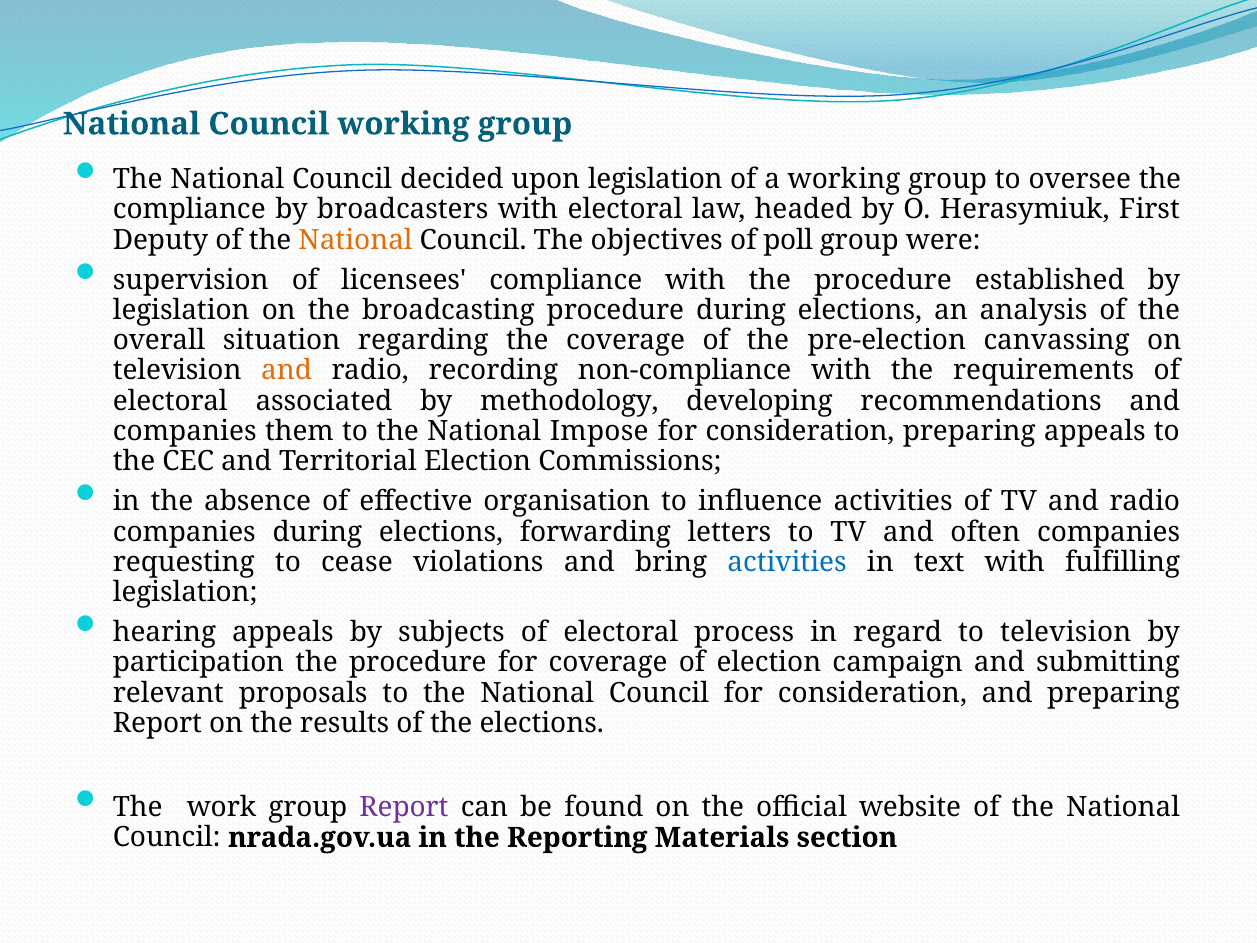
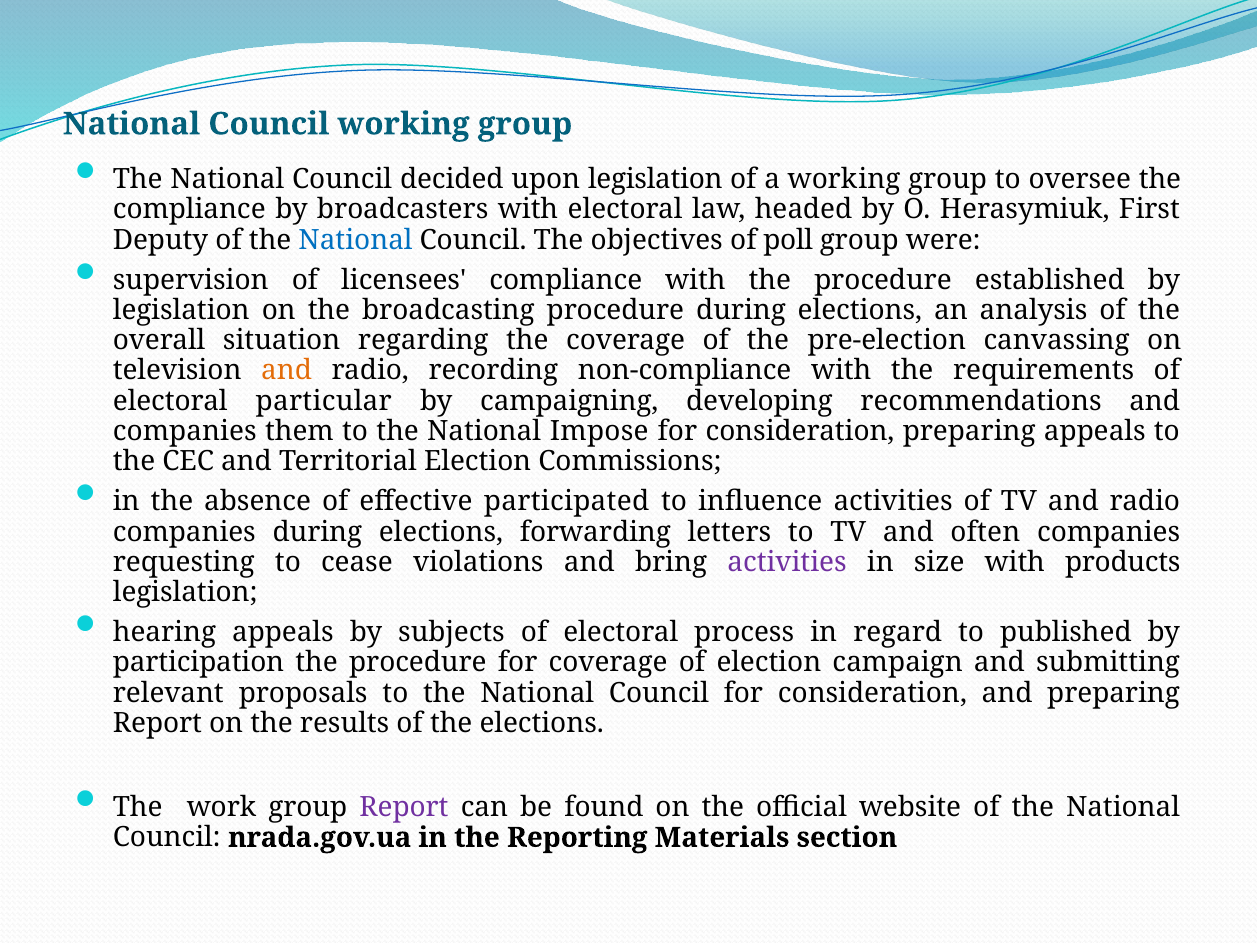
National at (356, 240) colour: orange -> blue
associated: associated -> particular
methodology: methodology -> campaigning
organisation: organisation -> participated
activities at (787, 562) colour: blue -> purple
text: text -> size
fulfilling: fulfilling -> products
to television: television -> published
